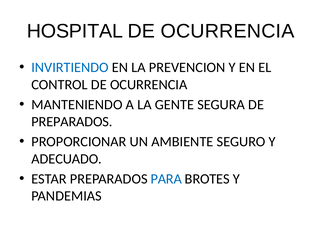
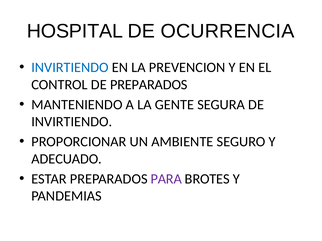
CONTROL DE OCURRENCIA: OCURRENCIA -> PREPARADOS
PREPARADOS at (72, 122): PREPARADOS -> INVIRTIENDO
PARA colour: blue -> purple
